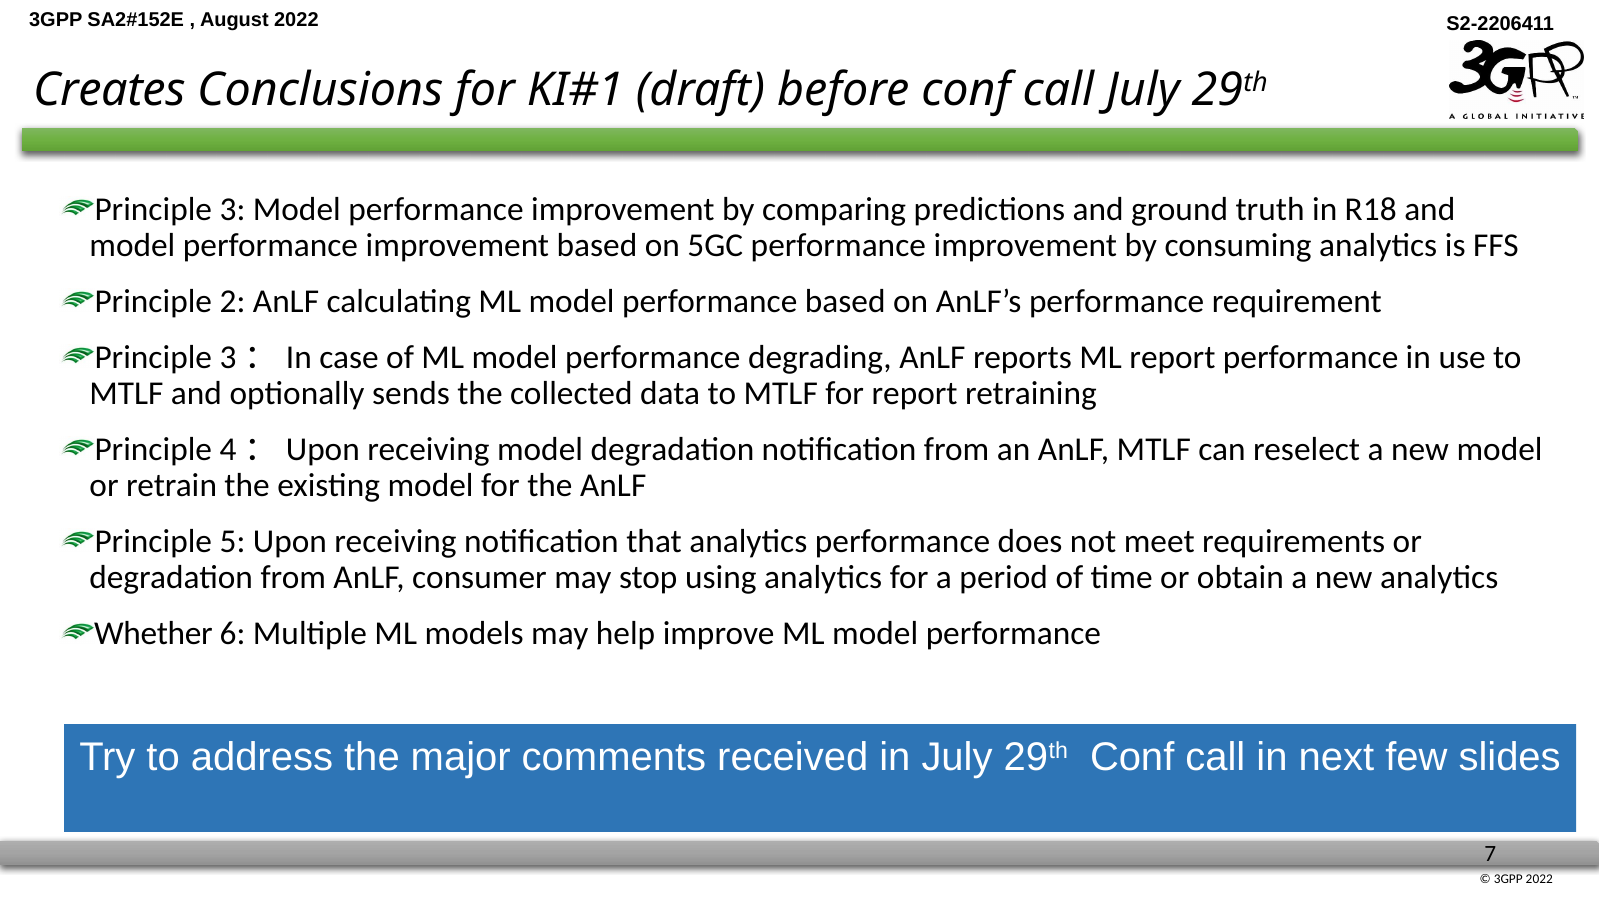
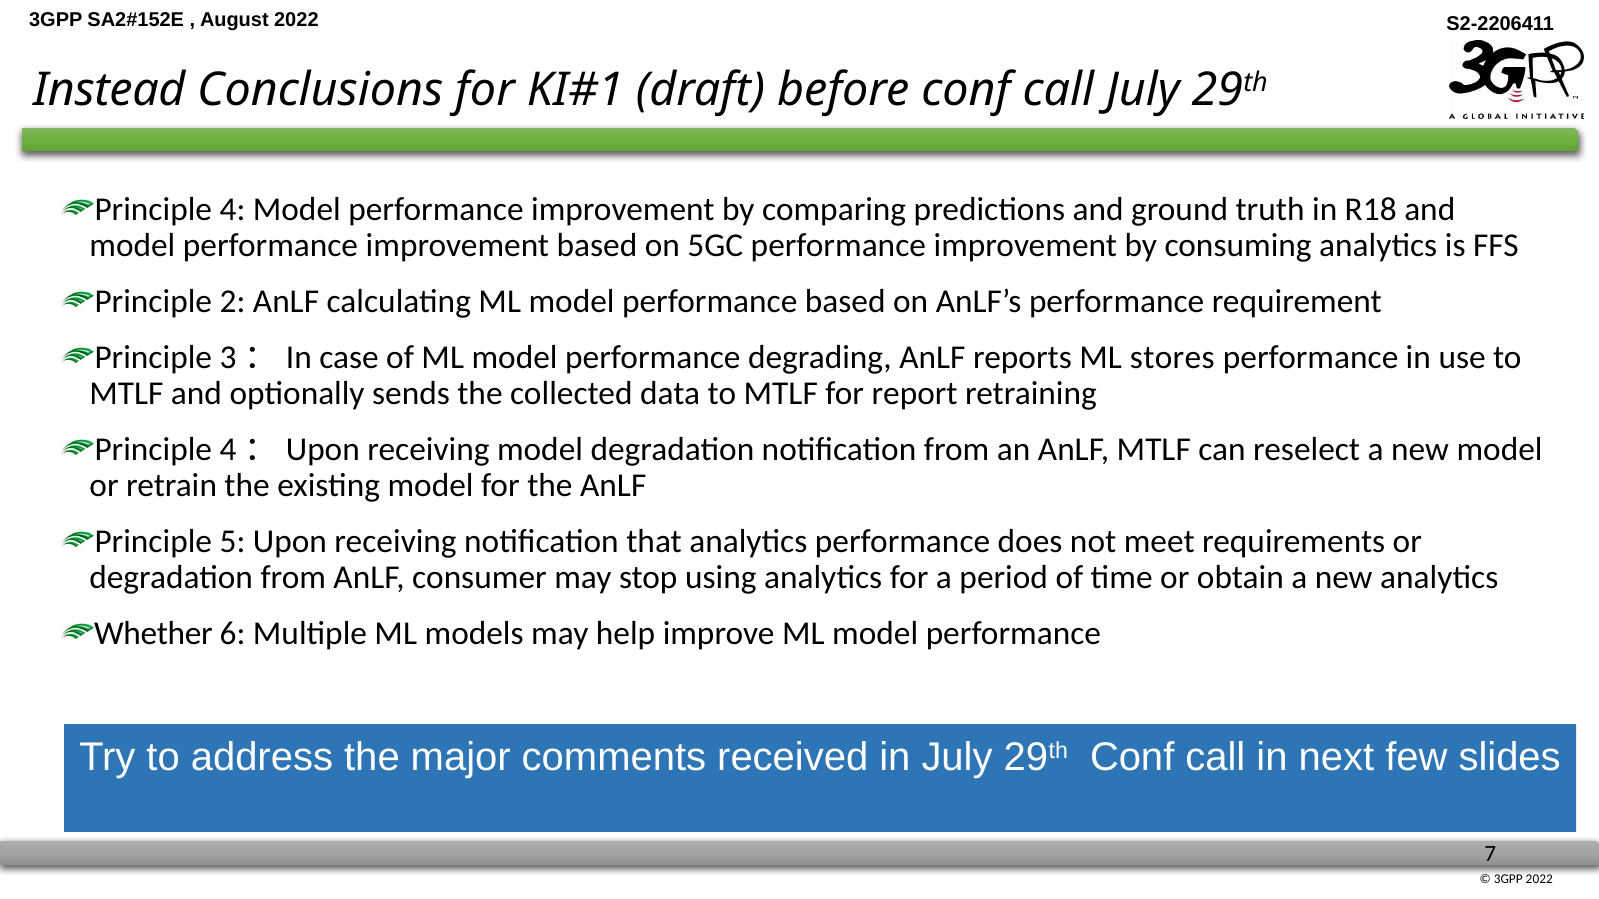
Creates: Creates -> Instead
3: 3 -> 4
ML report: report -> stores
